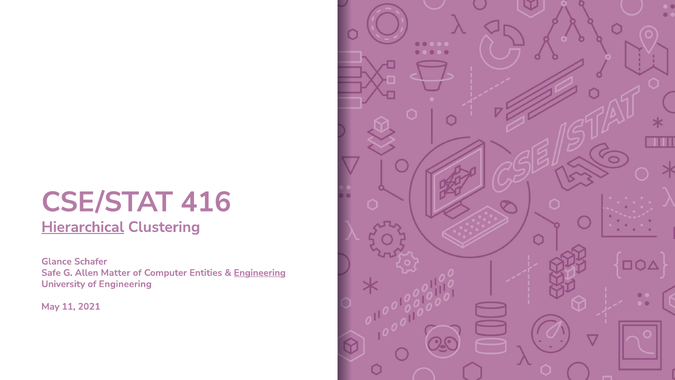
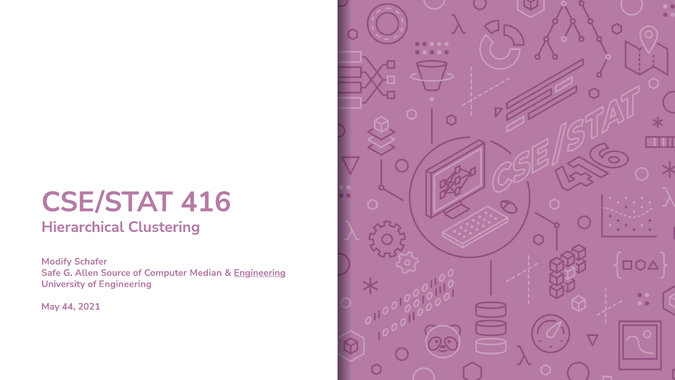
Hierarchical underline: present -> none
Glance: Glance -> Modify
Matter: Matter -> Source
Entities: Entities -> Median
11: 11 -> 44
